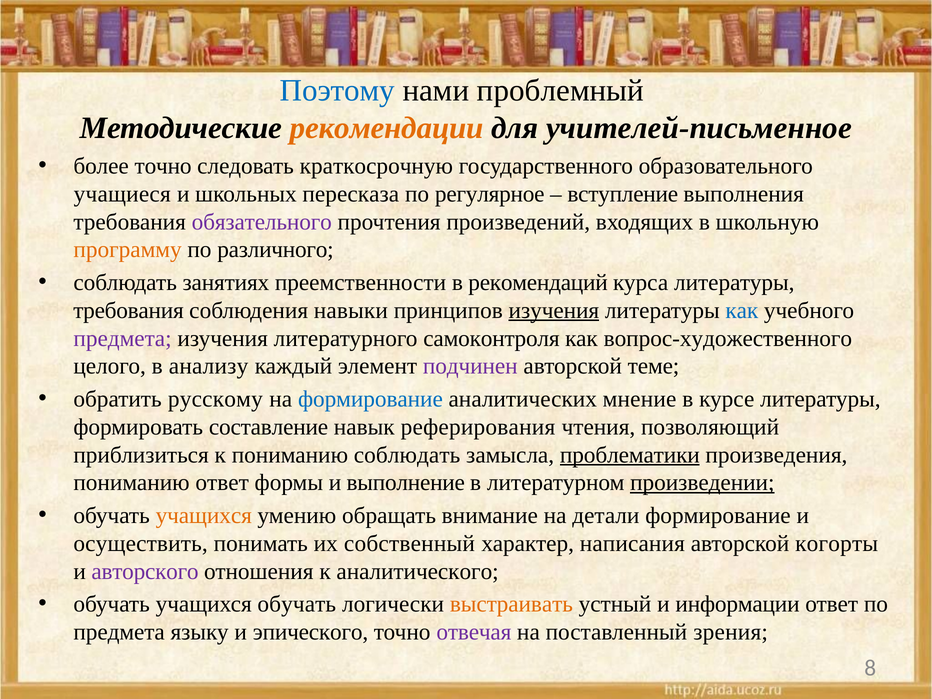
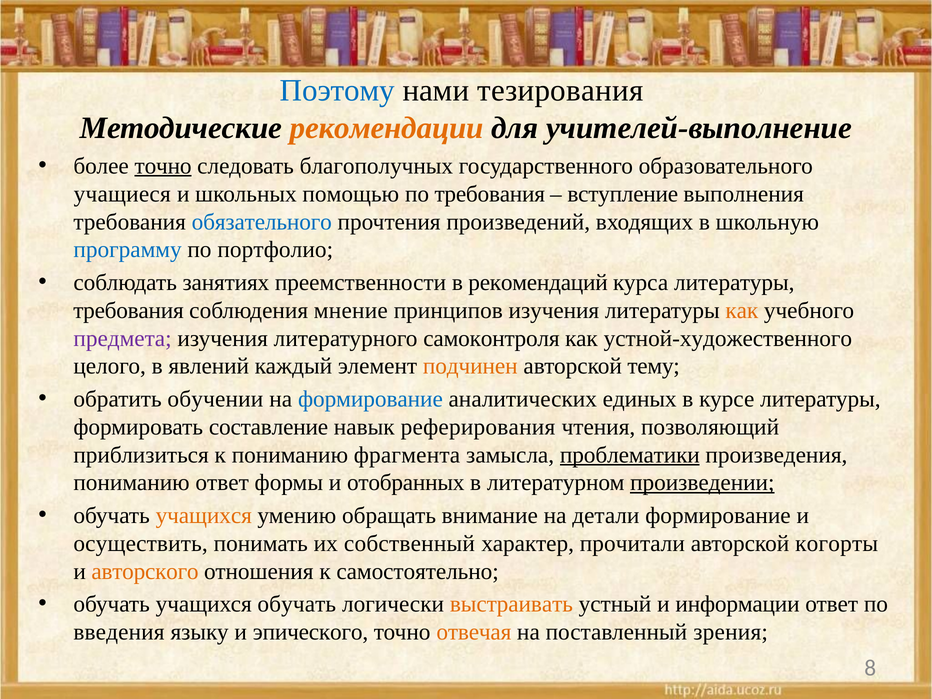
проблемный: проблемный -> тезирования
учителей-письменное: учителей-письменное -> учителей-выполнение
точно at (163, 166) underline: none -> present
краткосрочную: краткосрочную -> благополучных
пересказа: пересказа -> помощью
по регулярное: регулярное -> требования
обязательного colour: purple -> blue
программу colour: orange -> blue
различного: различного -> портфолио
навыки: навыки -> мнение
изучения at (554, 310) underline: present -> none
как at (742, 310) colour: blue -> orange
вопрос-художественного: вопрос-художественного -> устной-художественного
анализу: анализу -> явлений
подчинен colour: purple -> orange
теме: теме -> тему
русскому: русскому -> обучении
мнение: мнение -> единых
пониманию соблюдать: соблюдать -> фрагмента
выполнение: выполнение -> отобранных
написания: написания -> прочитали
авторского colour: purple -> orange
аналитического: аналитического -> самостоятельно
предмета at (119, 632): предмета -> введения
отвечая colour: purple -> orange
